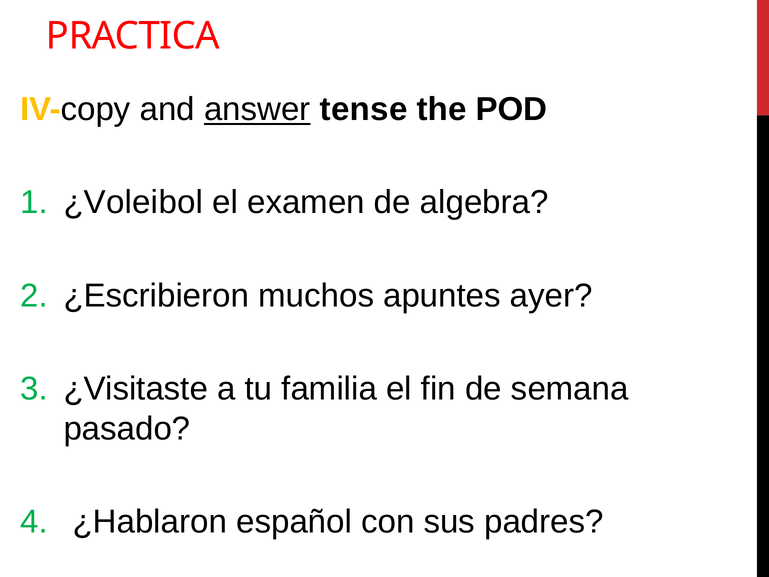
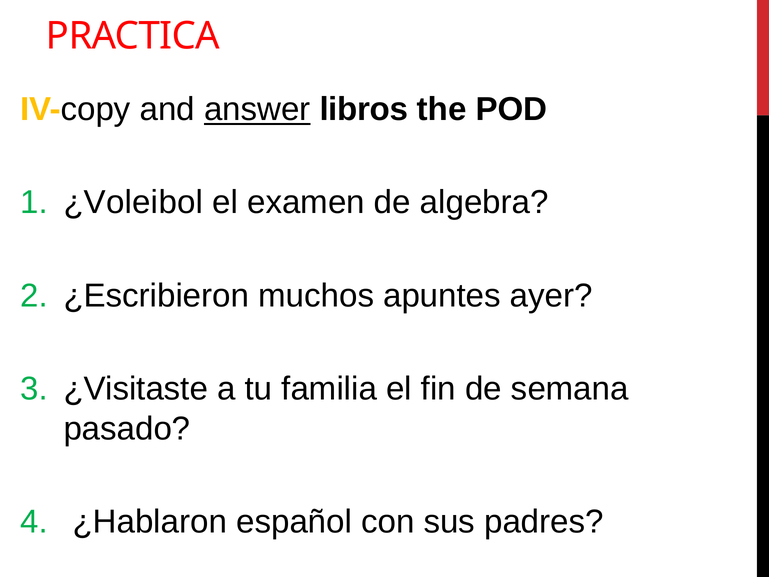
tense: tense -> libros
